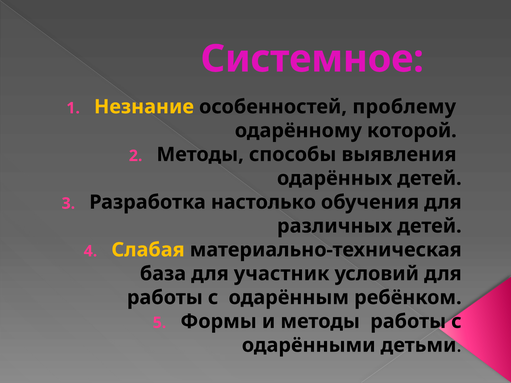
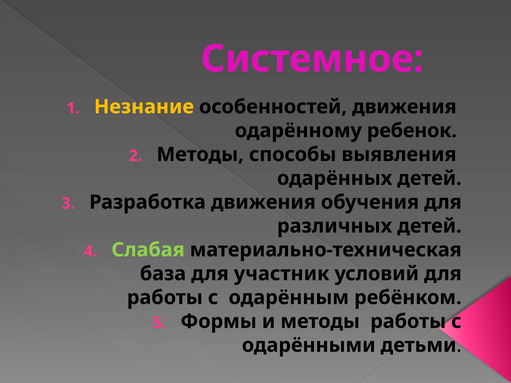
особенностей проблему: проблему -> движения
которой: которой -> ребенок
Разработка настолько: настолько -> движения
Слабая colour: yellow -> light green
